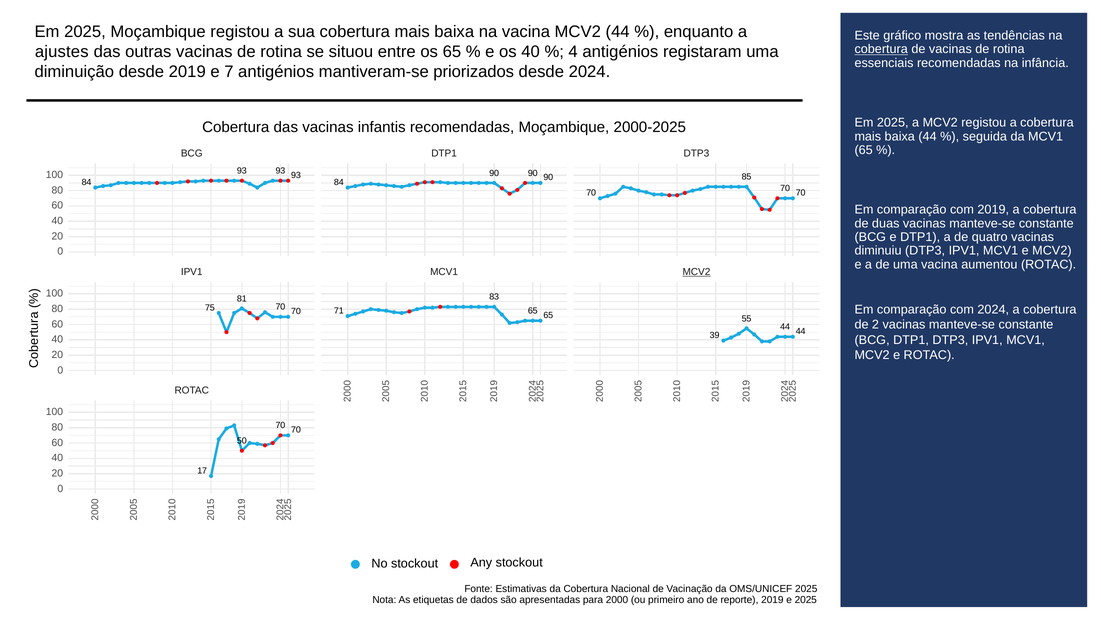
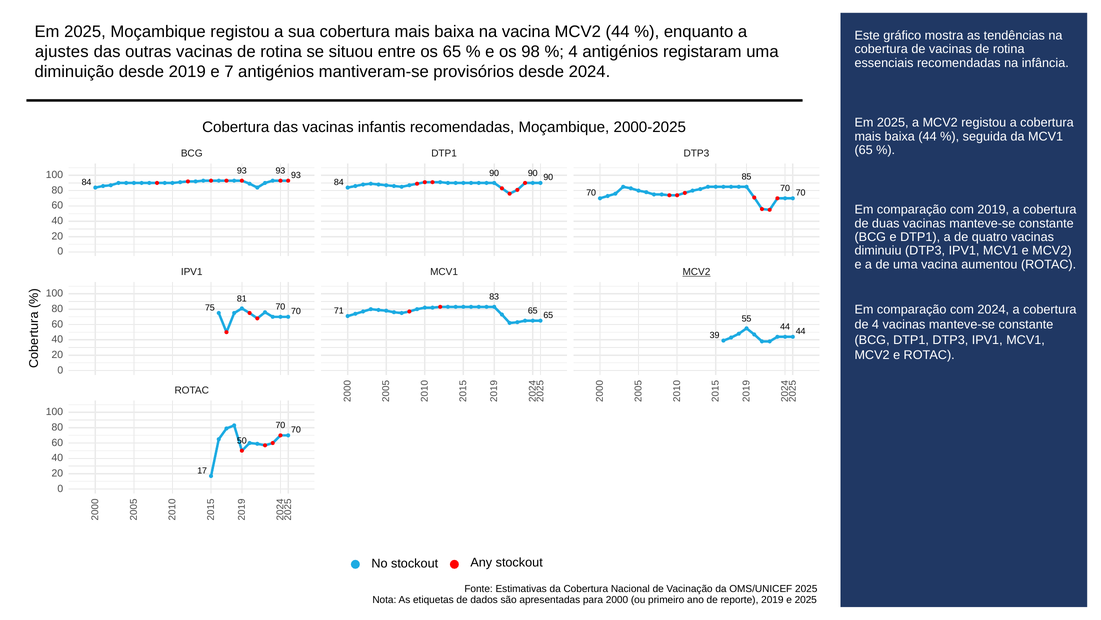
cobertura at (881, 49) underline: present -> none
os 40: 40 -> 98
priorizados: priorizados -> provisórios
de 2: 2 -> 4
